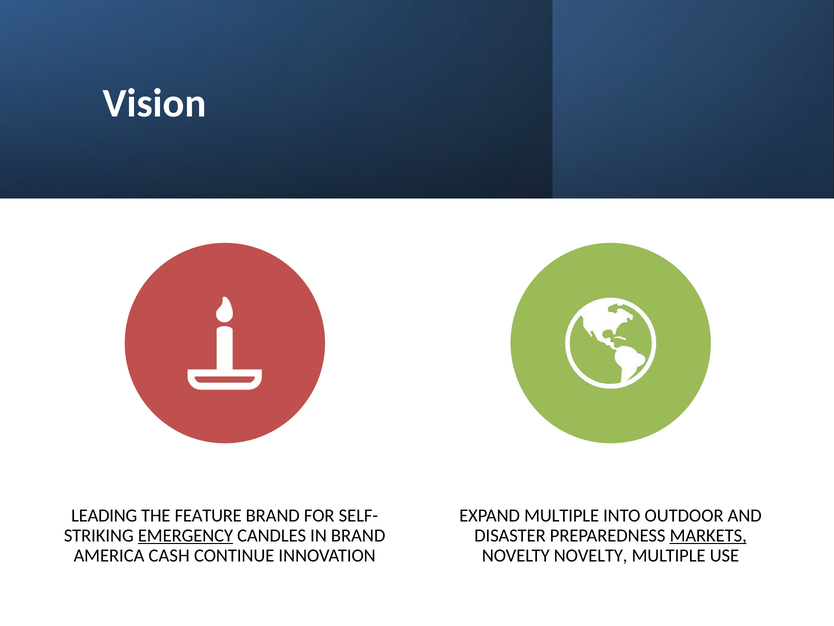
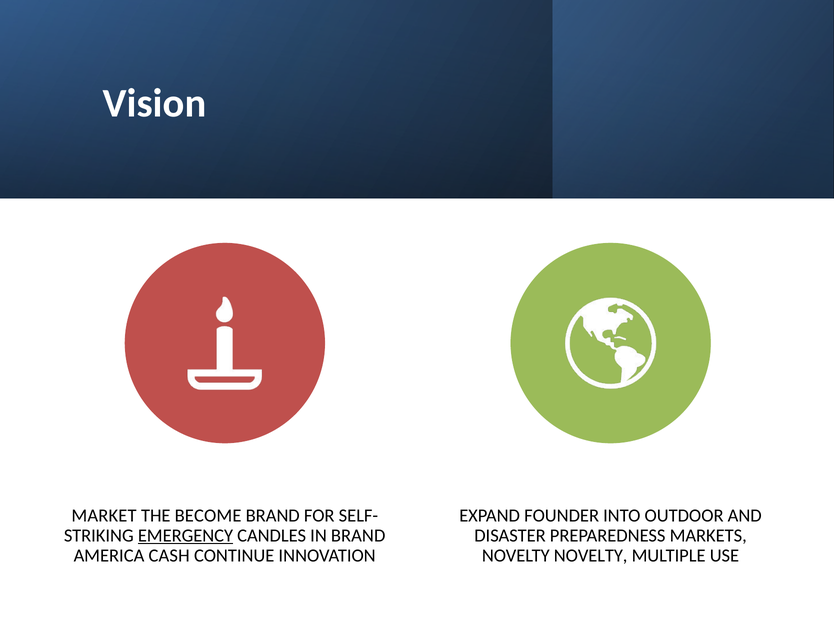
LEADING: LEADING -> MARKET
FEATURE: FEATURE -> BECOME
EXPAND MULTIPLE: MULTIPLE -> FOUNDER
MARKETS underline: present -> none
